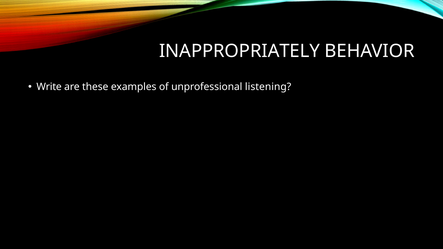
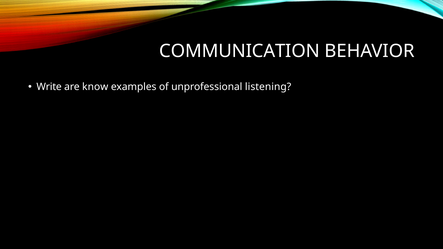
INAPPROPRIATELY: INAPPROPRIATELY -> COMMUNICATION
these: these -> know
